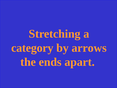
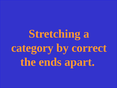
arrows: arrows -> correct
